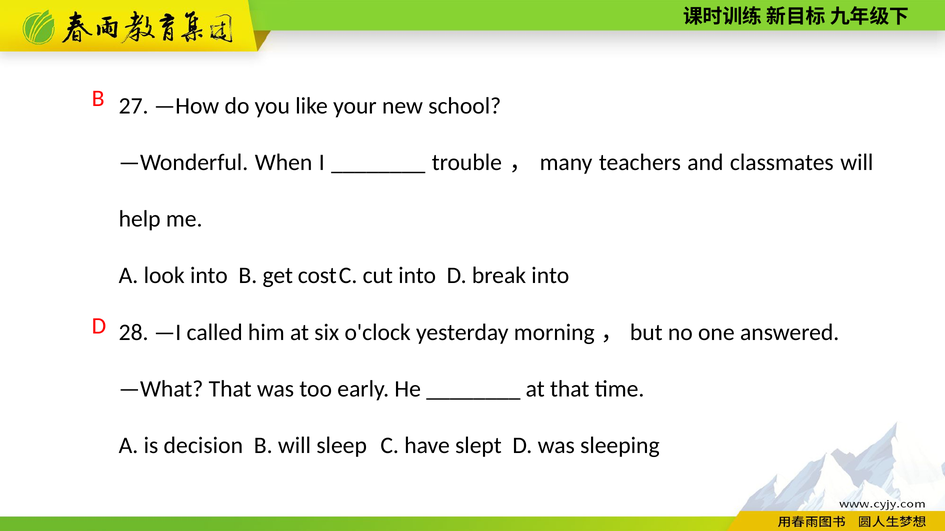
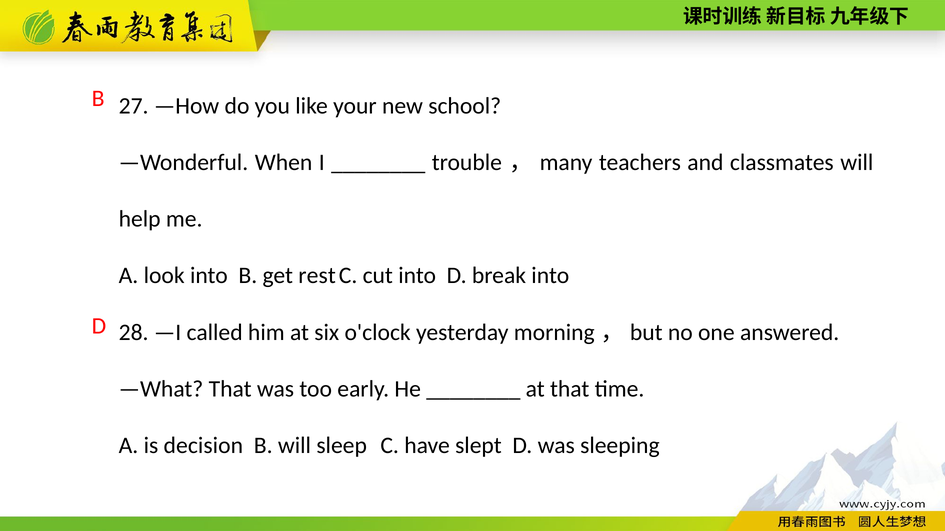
cost: cost -> rest
